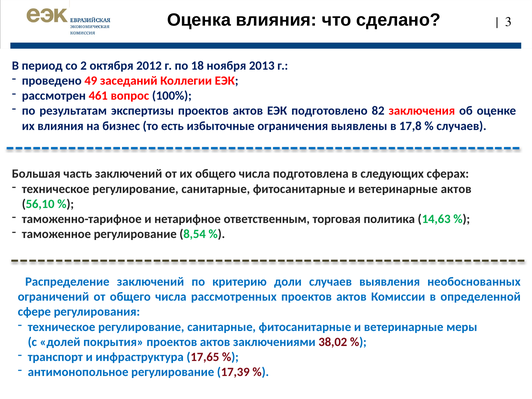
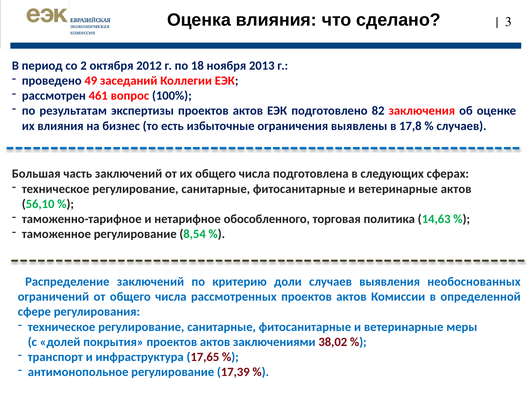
ответственным: ответственным -> обособленного
